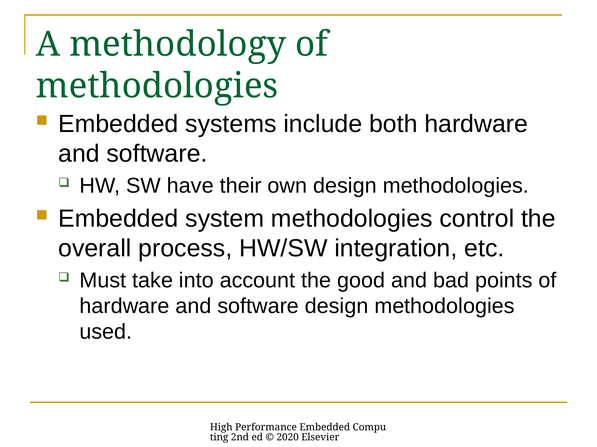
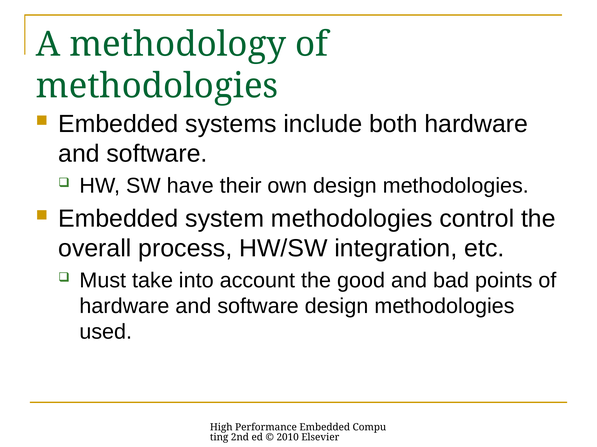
2020: 2020 -> 2010
